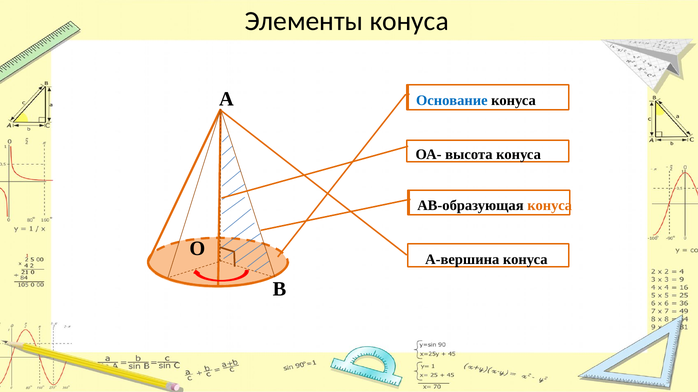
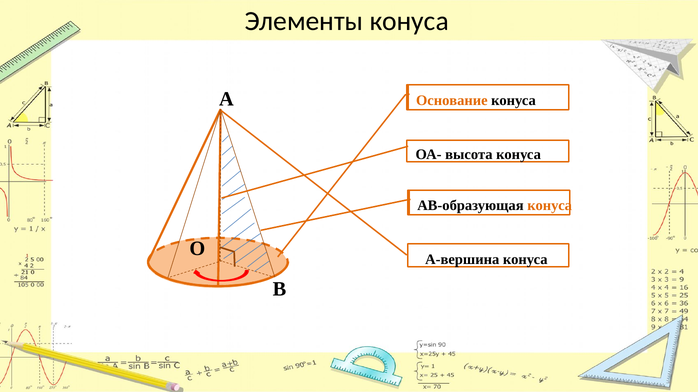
Основание colour: blue -> orange
